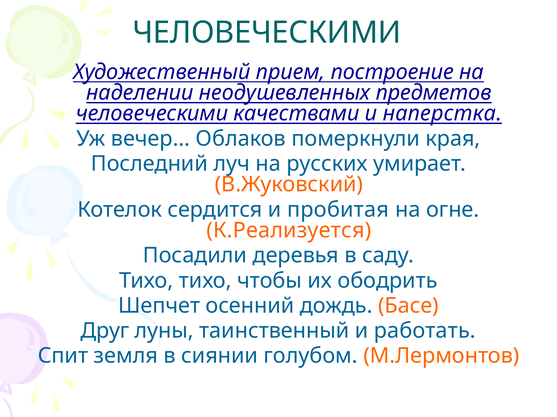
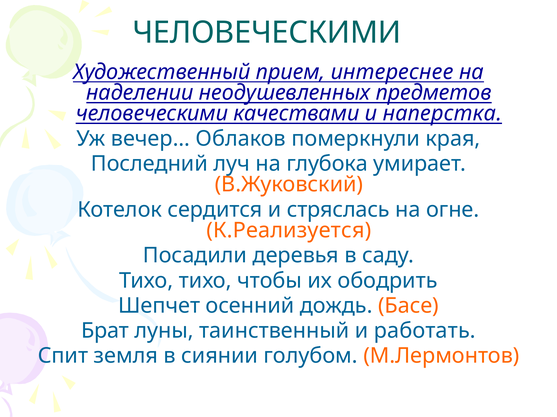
построение: построение -> интереснее
русских: русских -> глубока
пробитая: пробитая -> стряслась
Друг: Друг -> Брат
